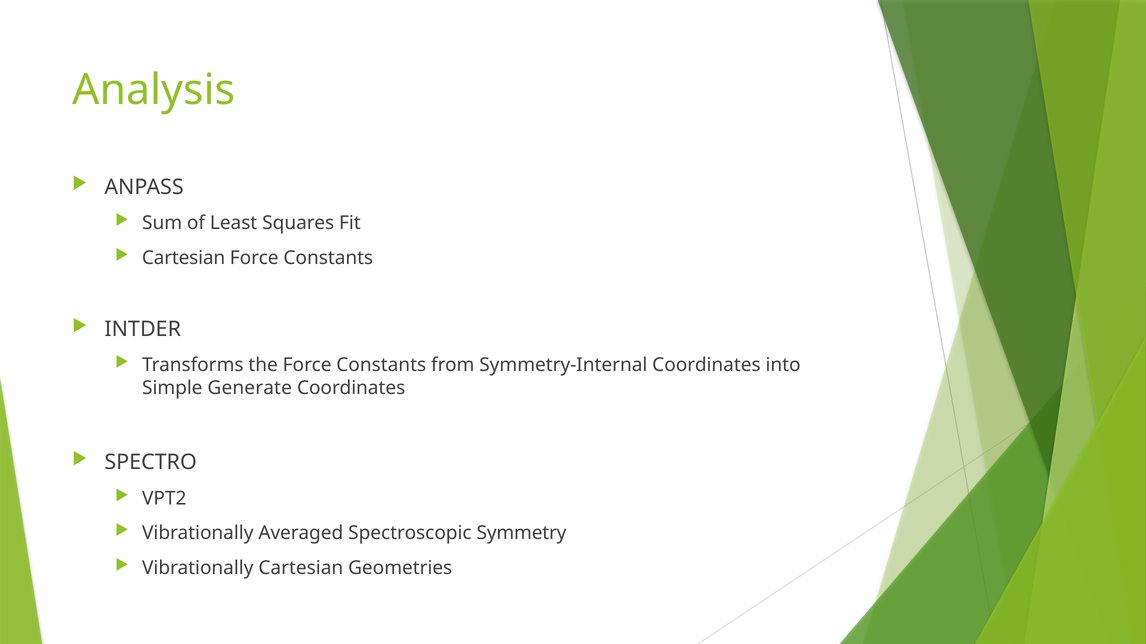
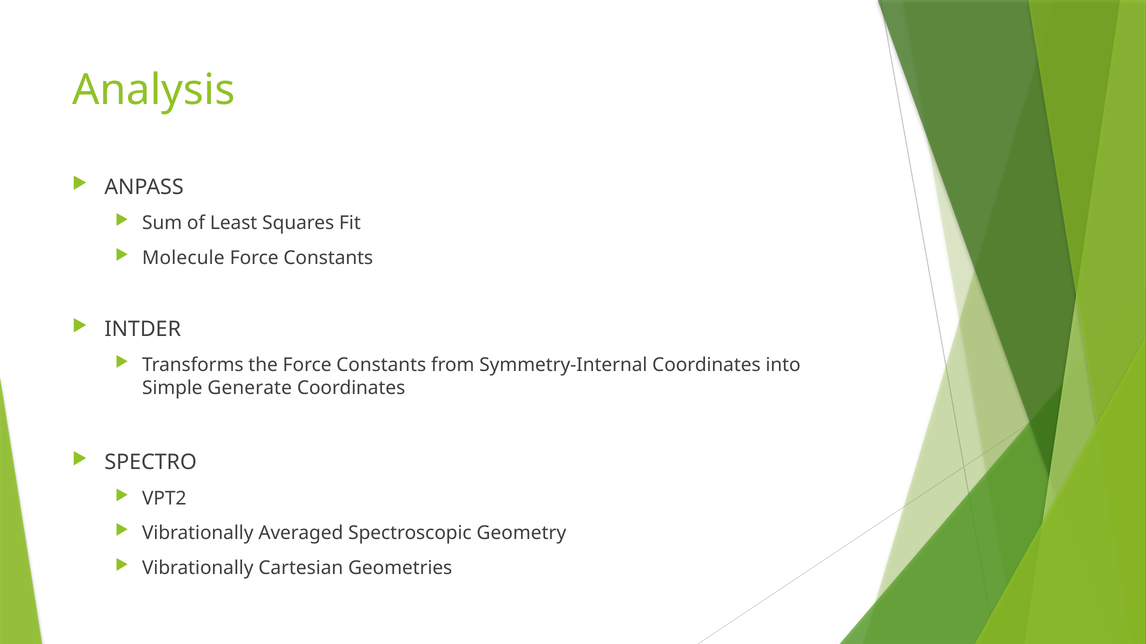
Cartesian at (184, 258): Cartesian -> Molecule
Symmetry: Symmetry -> Geometry
